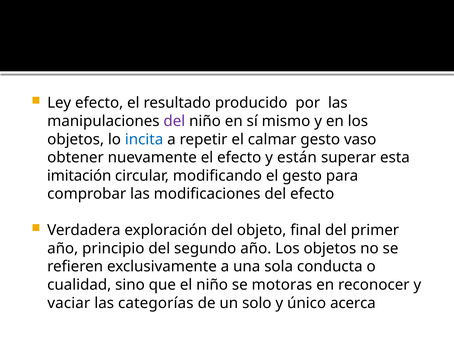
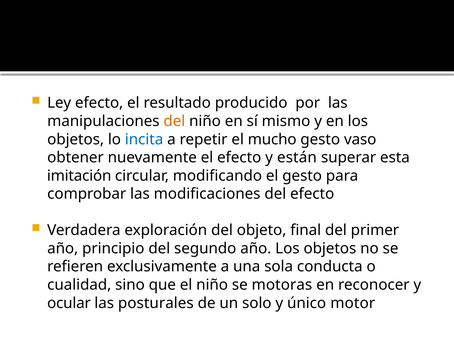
del at (174, 121) colour: purple -> orange
calmar: calmar -> mucho
vaciar: vaciar -> ocular
categorías: categorías -> posturales
acerca: acerca -> motor
